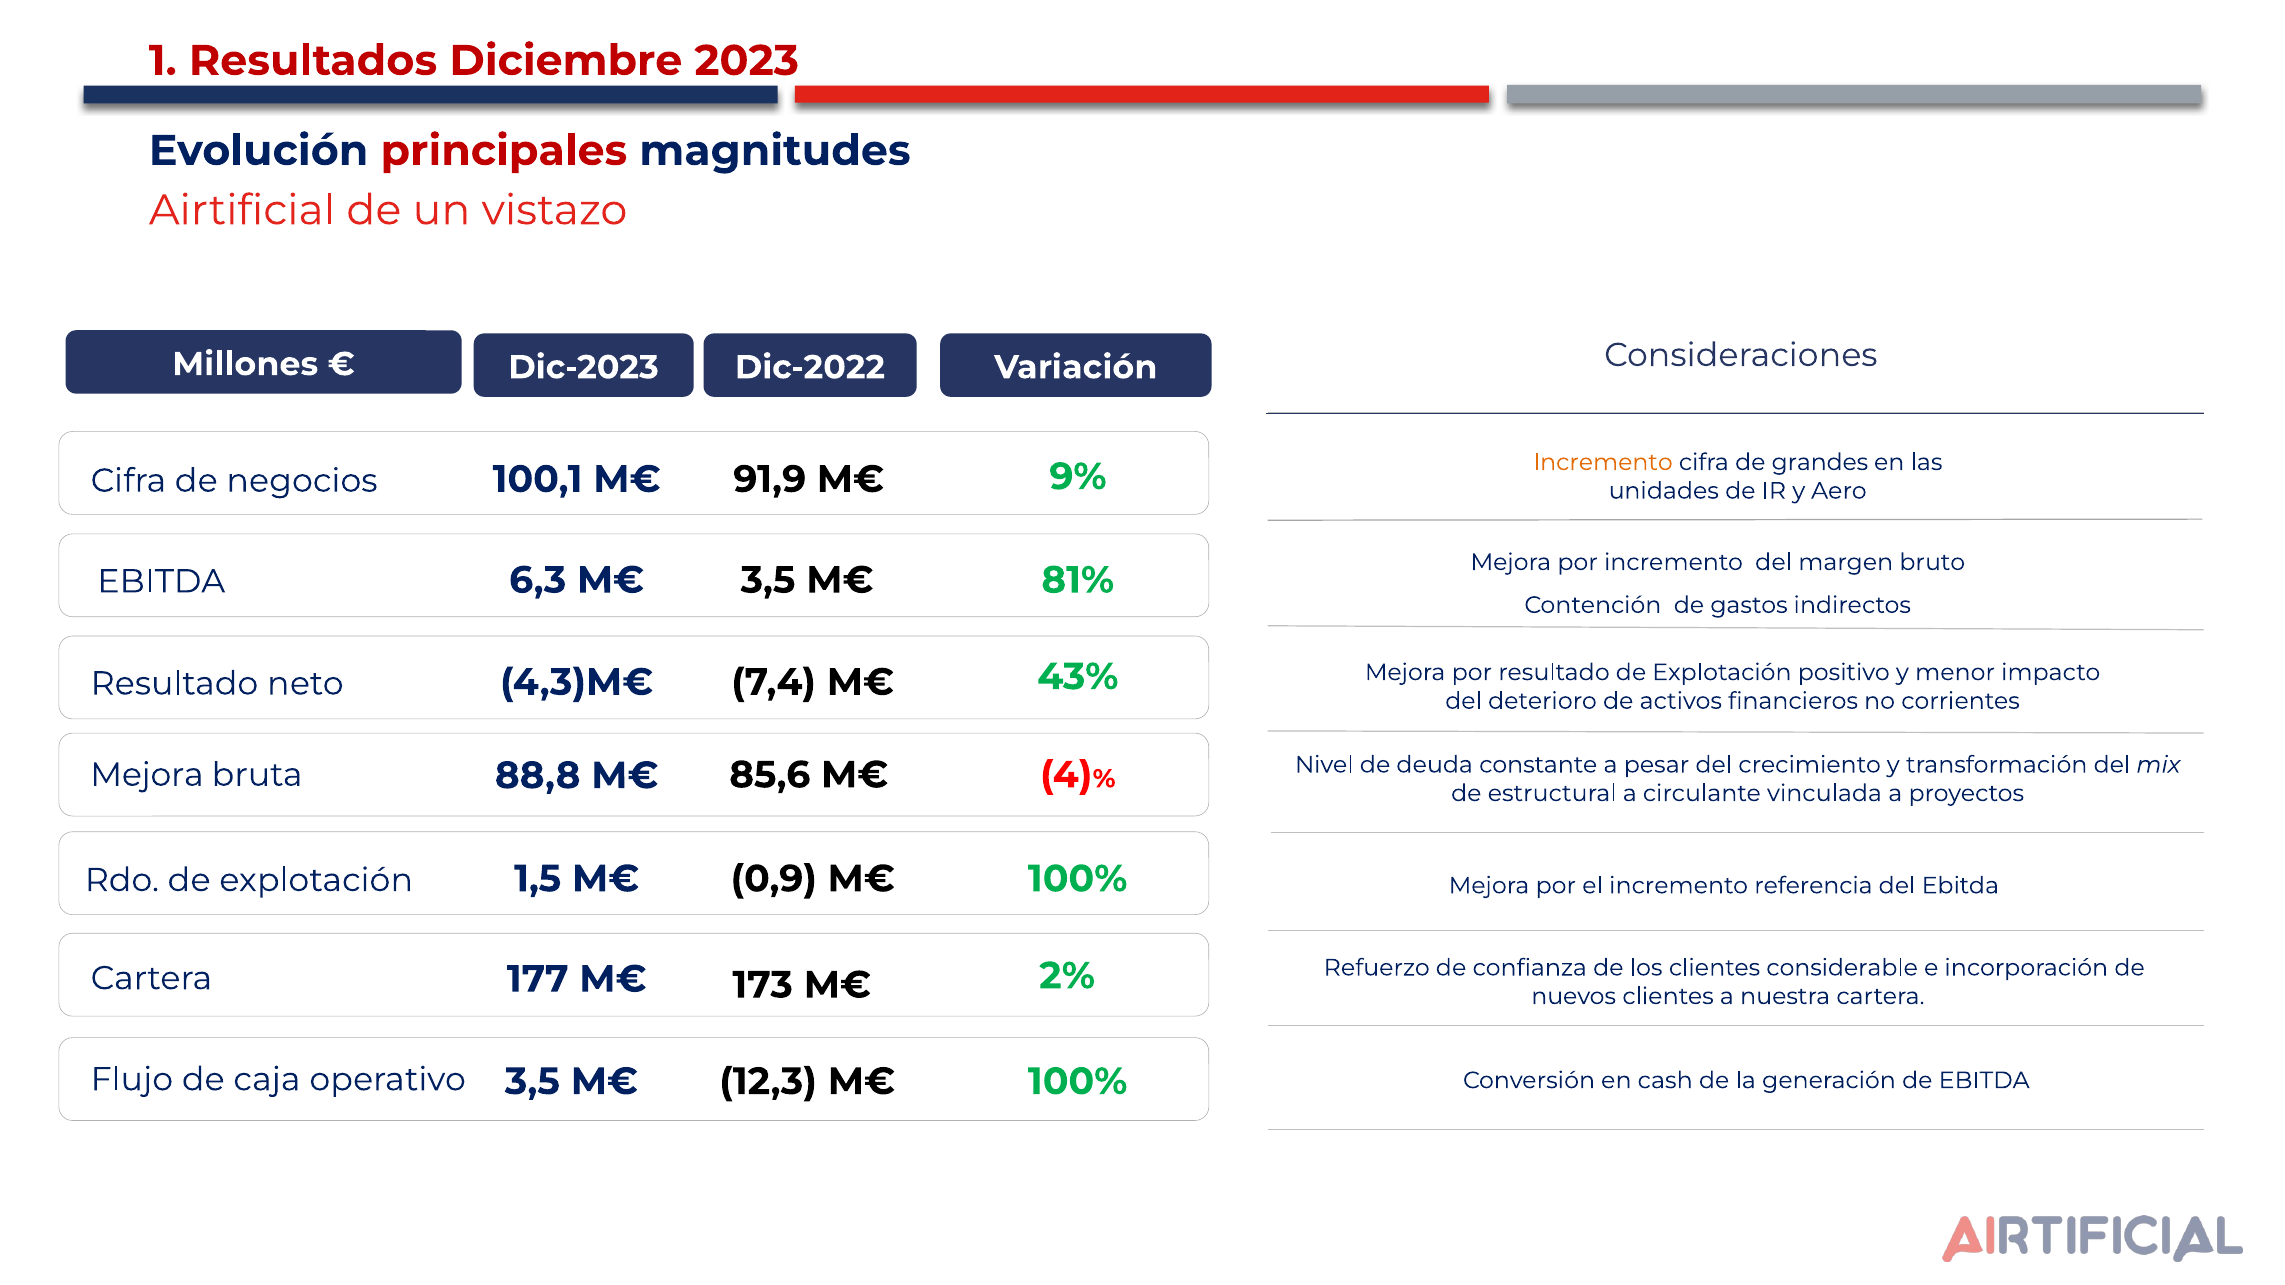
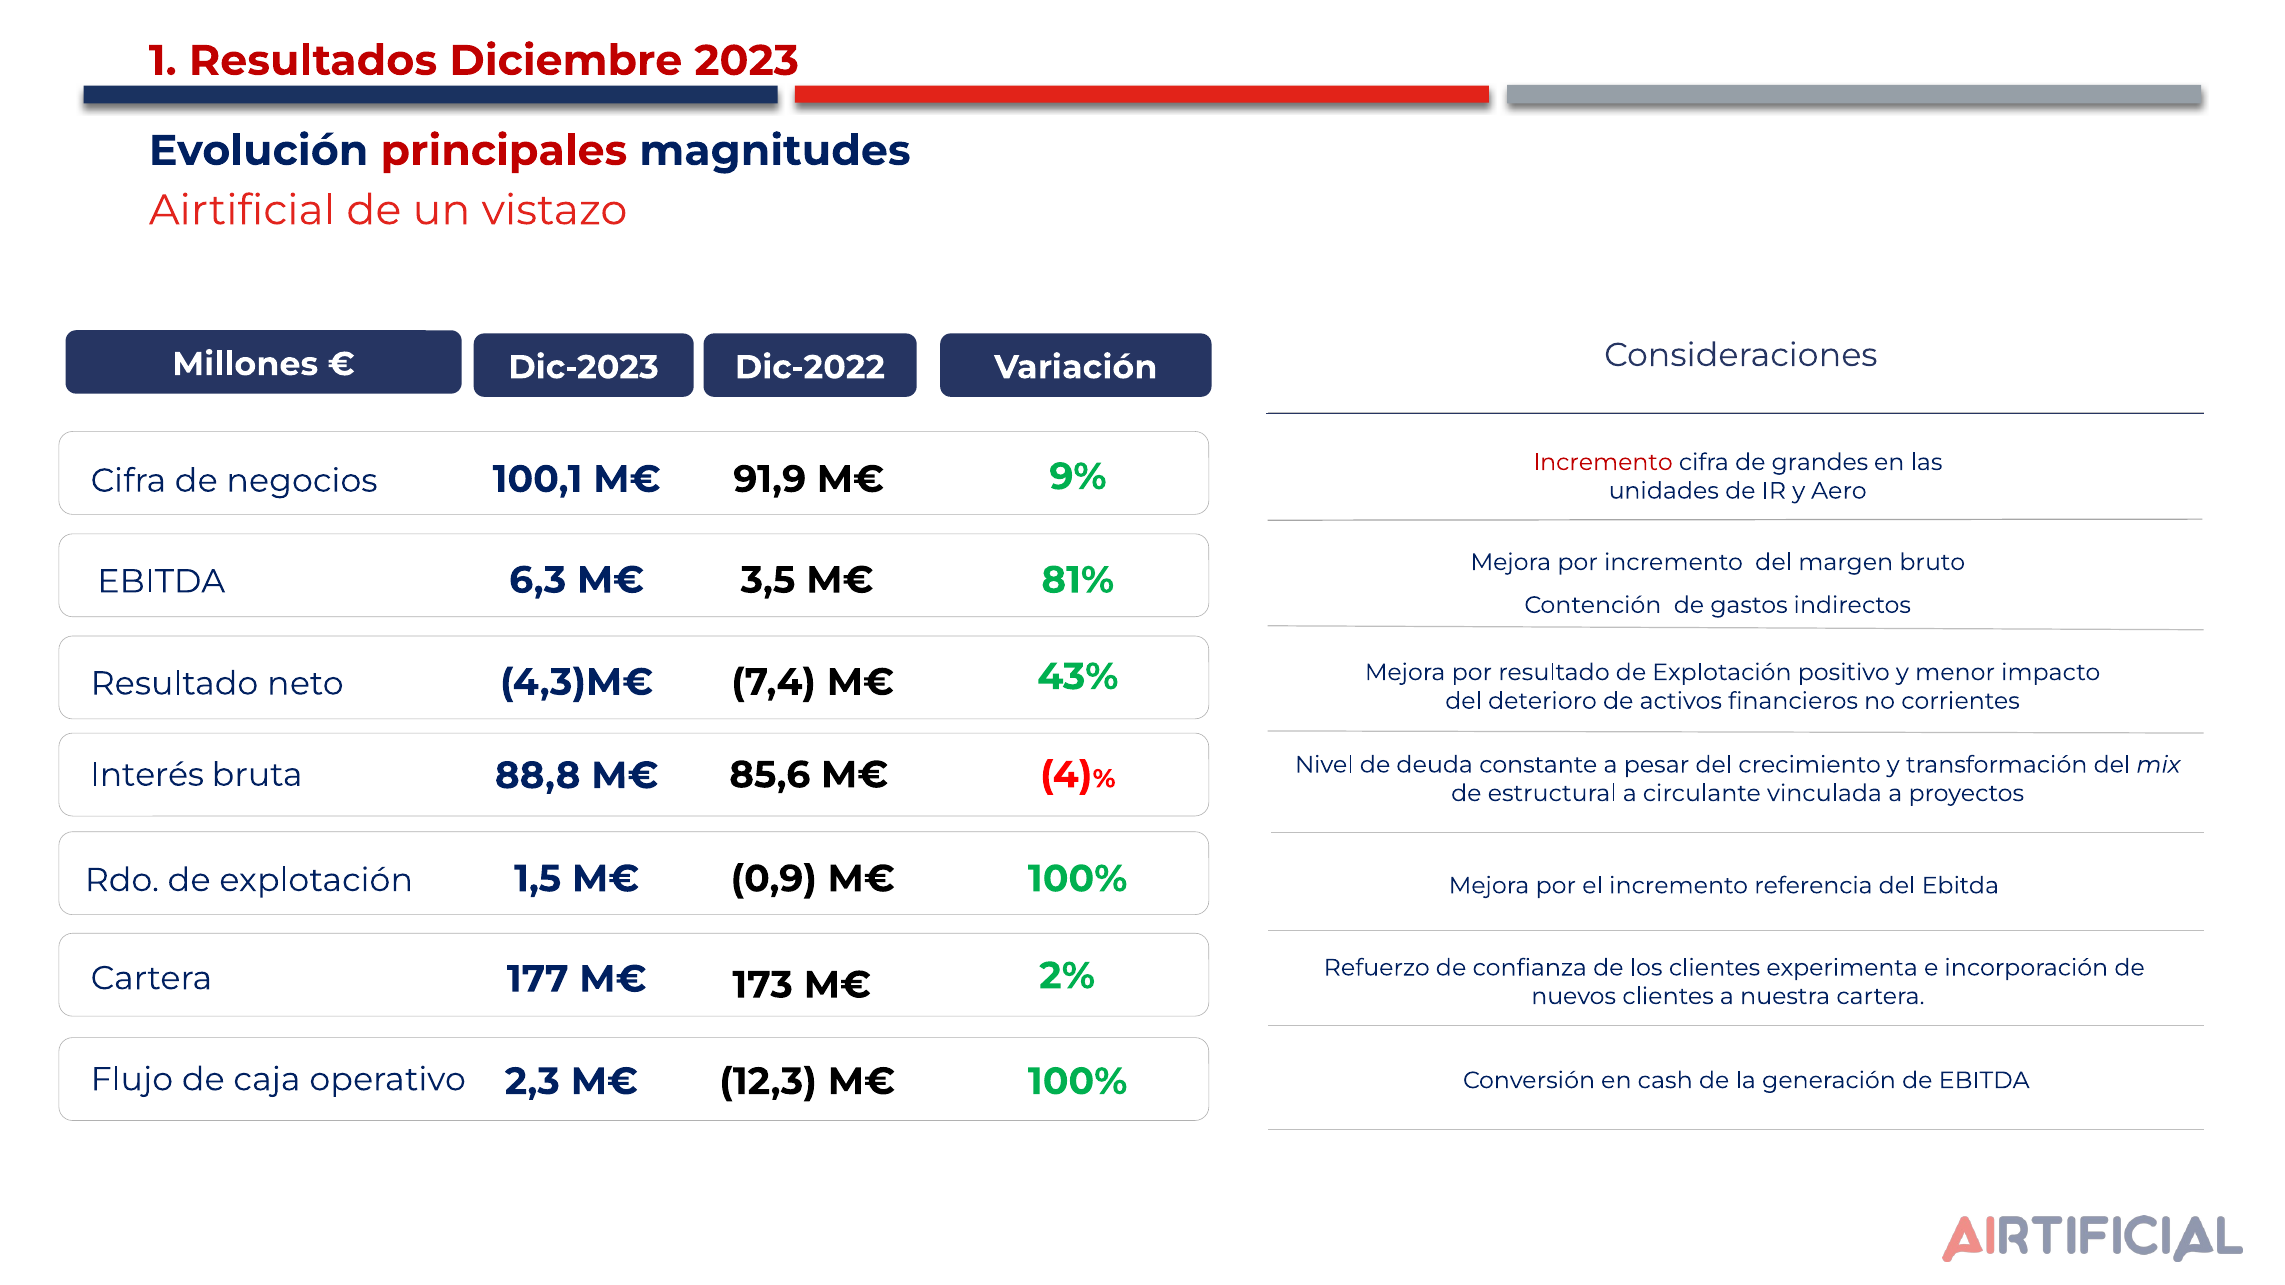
Incremento at (1603, 462) colour: orange -> red
Mejora at (147, 775): Mejora -> Interés
considerable: considerable -> experimenta
operativo 3,5: 3,5 -> 2,3
